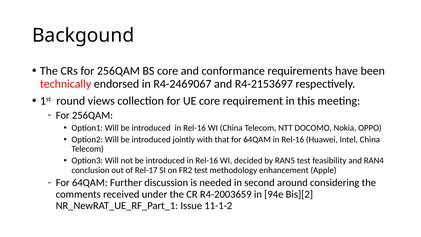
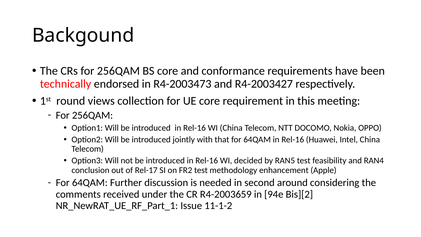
R4-2469067: R4-2469067 -> R4-2003473
R4-2153697: R4-2153697 -> R4-2003427
